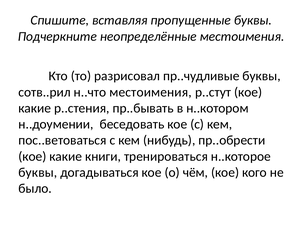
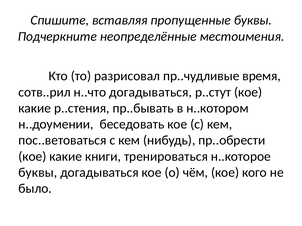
пр..чудливые буквы: буквы -> время
н..что местоимения: местоимения -> догадываться
